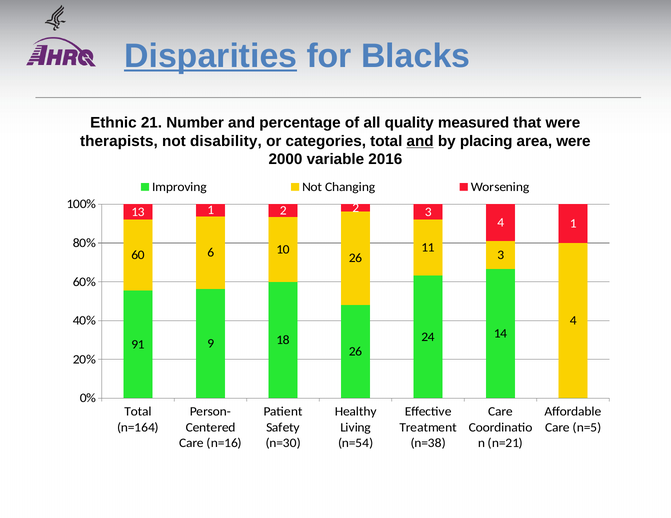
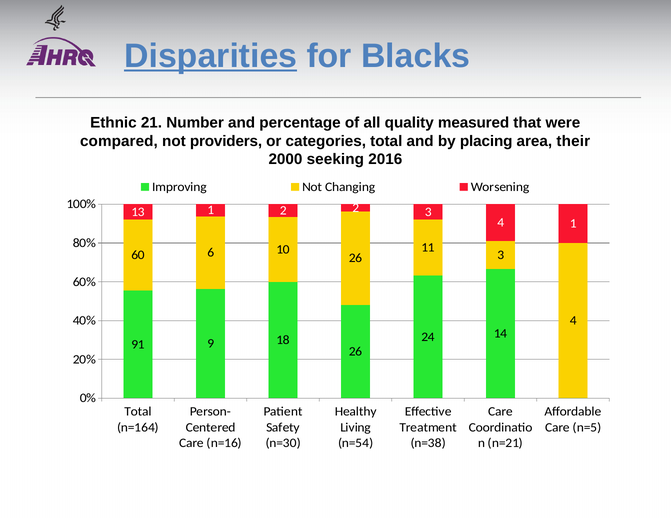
therapists: therapists -> compared
disability: disability -> providers
and at (420, 141) underline: present -> none
area were: were -> their
variable: variable -> seeking
